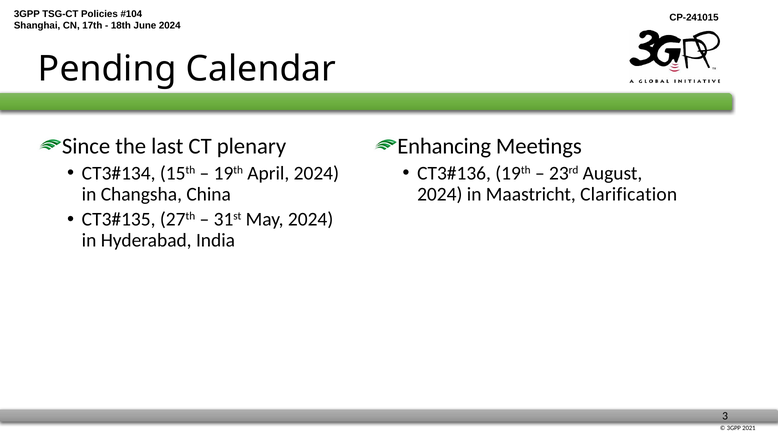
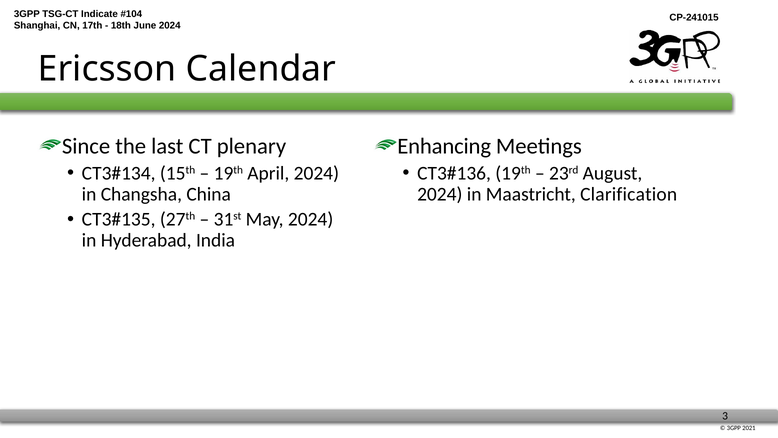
Policies: Policies -> Indicate
Pending: Pending -> Ericsson
